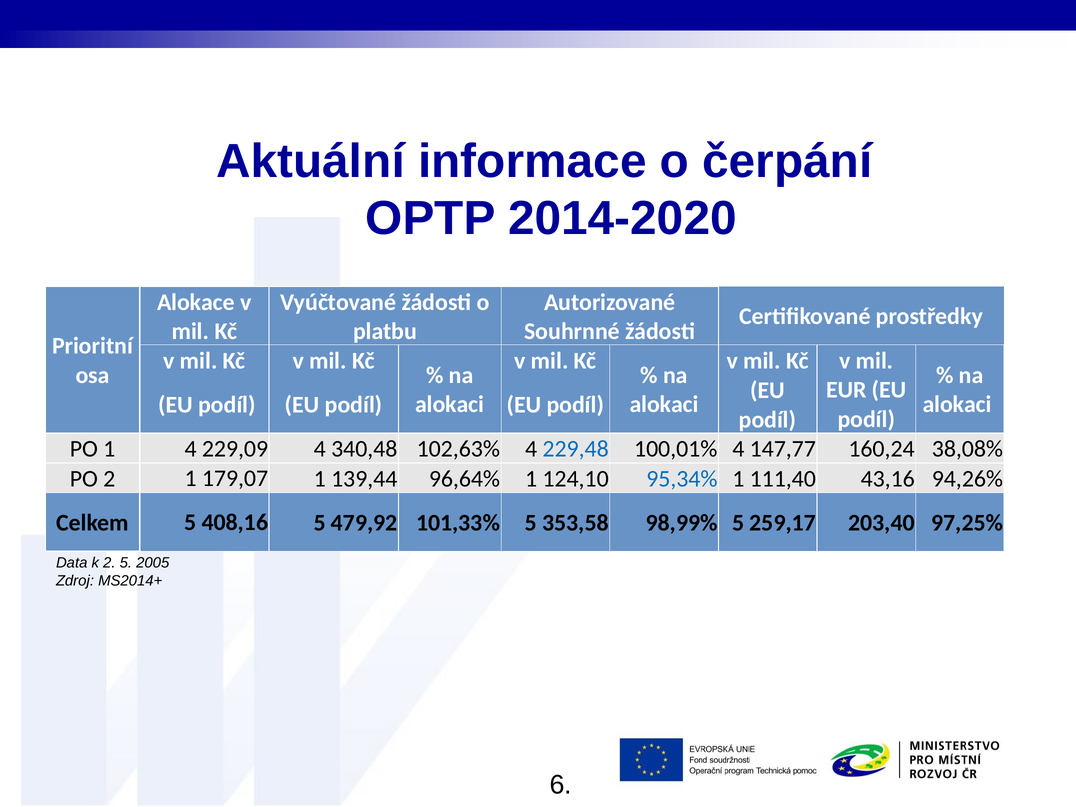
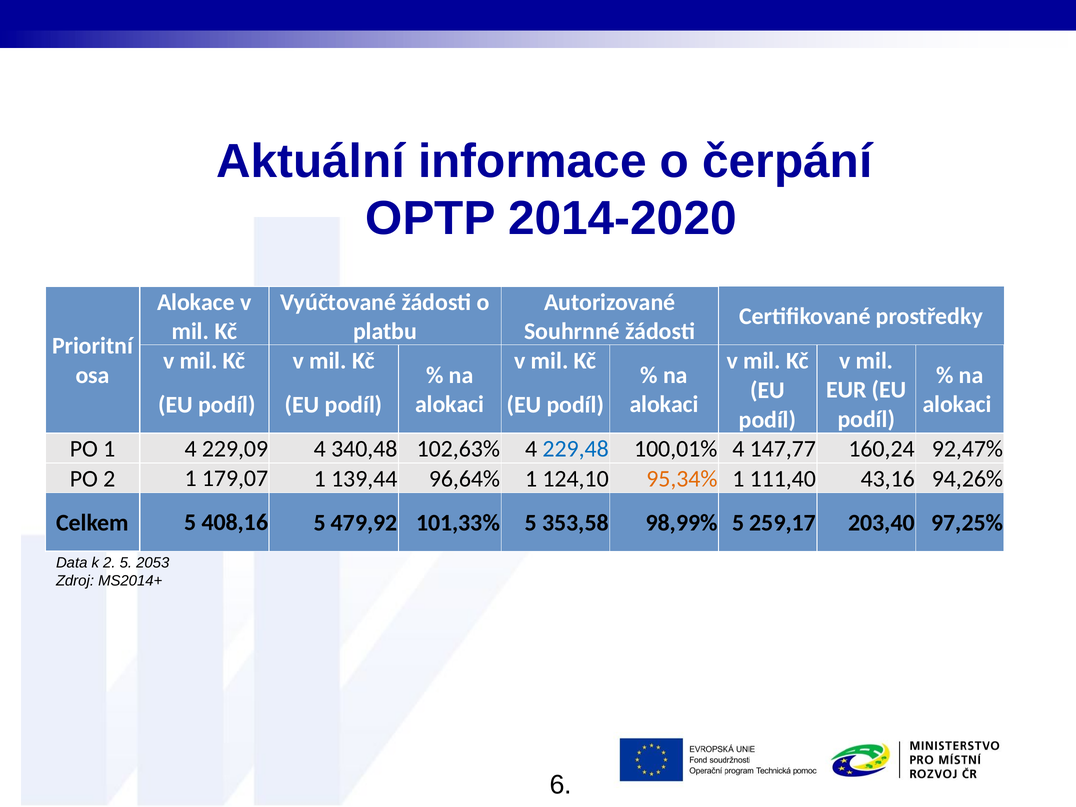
38,08%: 38,08% -> 92,47%
95,34% colour: blue -> orange
2005: 2005 -> 2053
